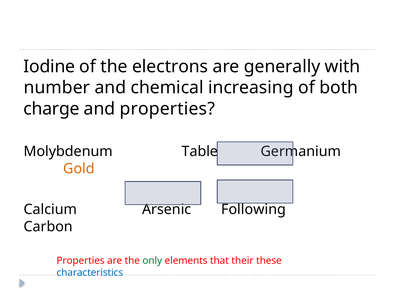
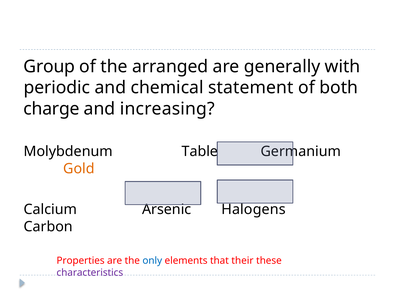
Iodine: Iodine -> Group
electrons: electrons -> arranged
number: number -> periodic
increasing: increasing -> statement
and properties: properties -> increasing
Following: Following -> Halogens
only colour: green -> blue
characteristics colour: blue -> purple
